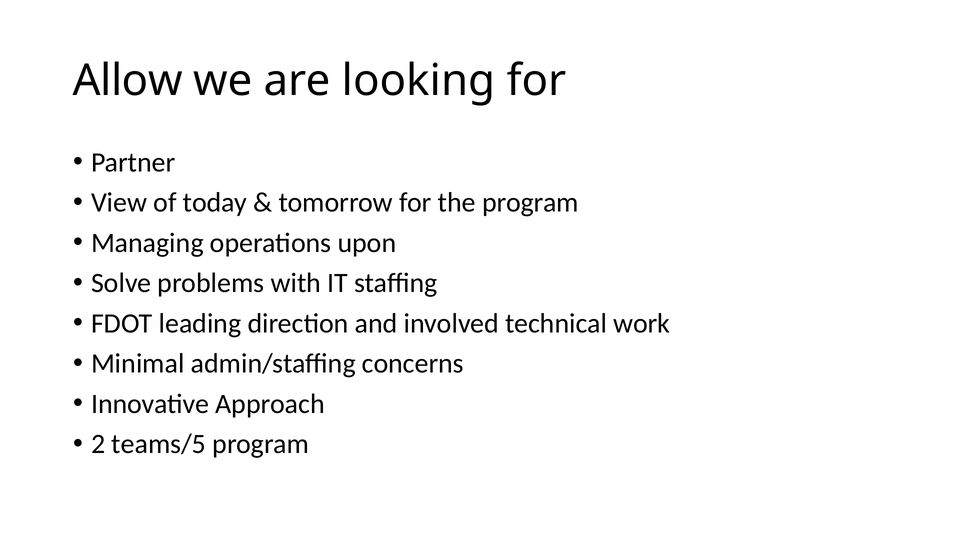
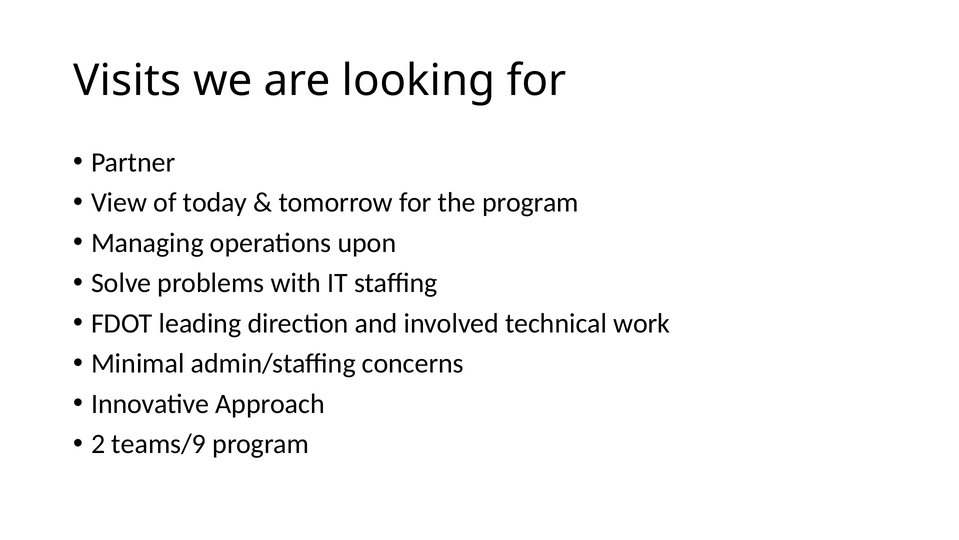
Allow: Allow -> Visits
teams/5: teams/5 -> teams/9
